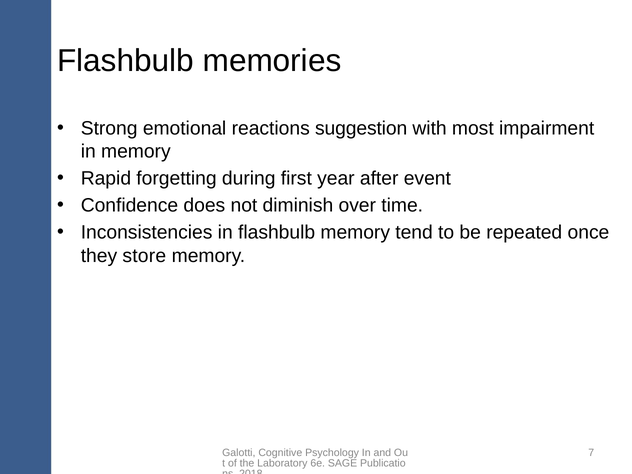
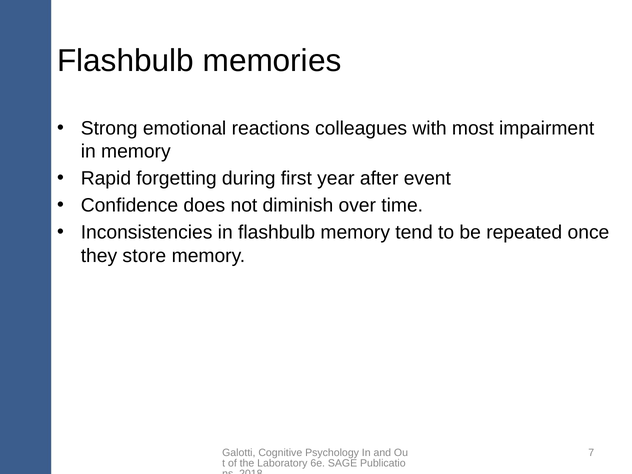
suggestion: suggestion -> colleagues
